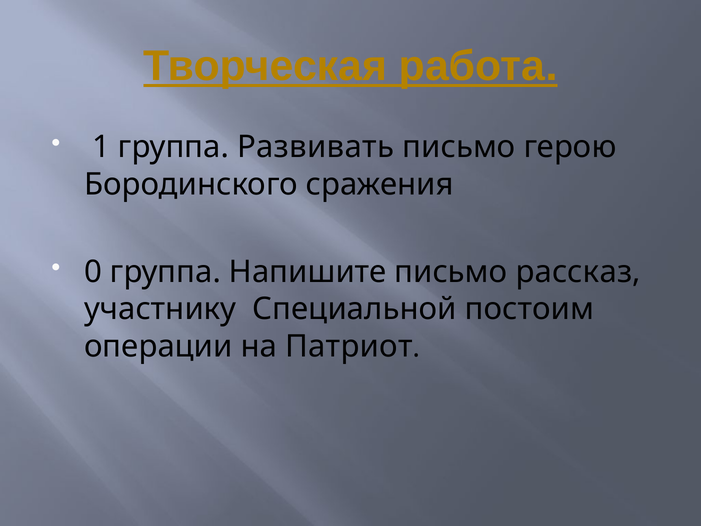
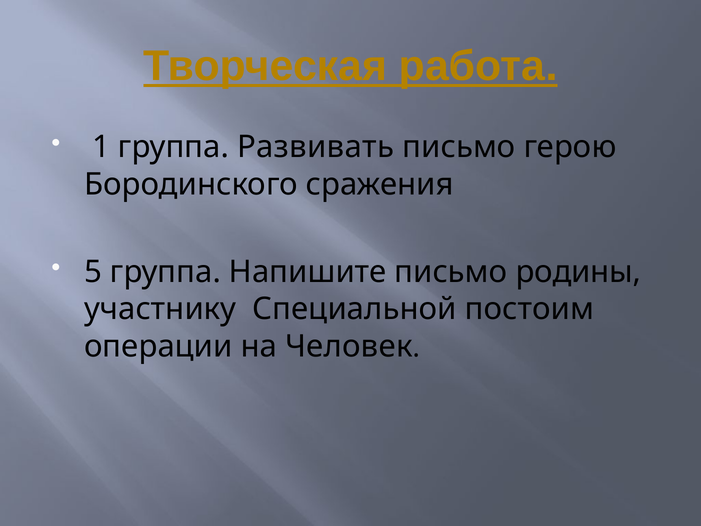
0: 0 -> 5
рассказ: рассказ -> родины
Патриот: Патриот -> Человек
